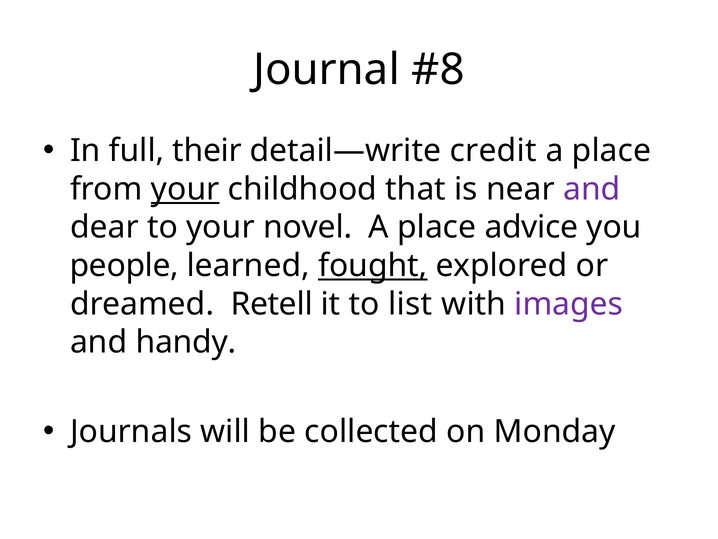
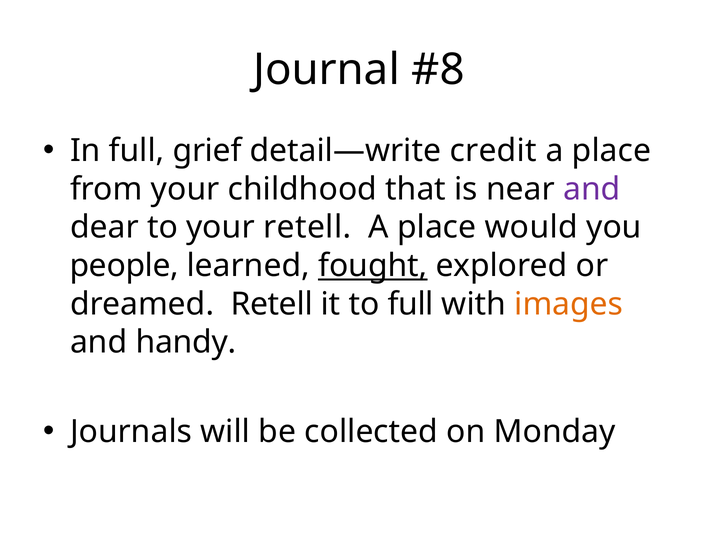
their: their -> grief
your at (185, 189) underline: present -> none
your novel: novel -> retell
advice: advice -> would
to list: list -> full
images colour: purple -> orange
